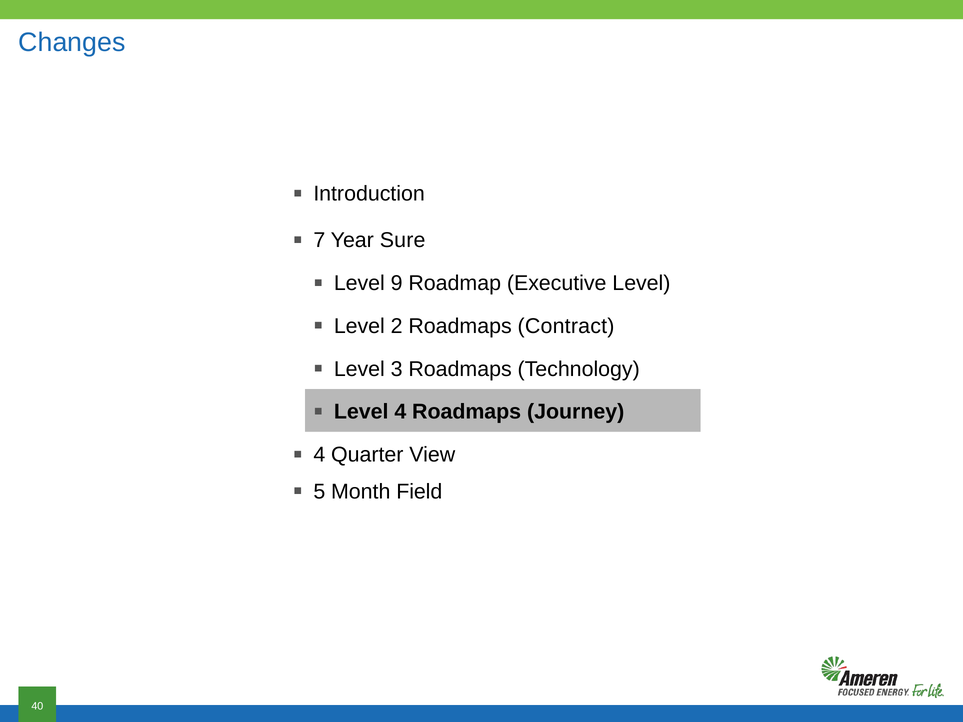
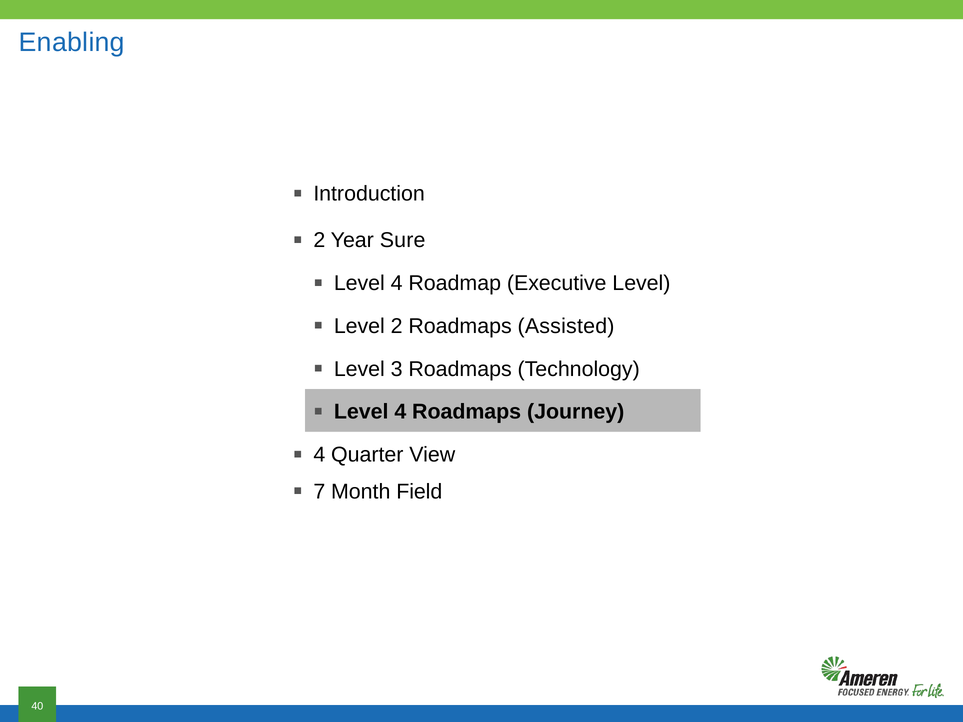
Changes: Changes -> Enabling
7 at (319, 241): 7 -> 2
9 at (397, 284): 9 -> 4
Contract: Contract -> Assisted
5: 5 -> 7
